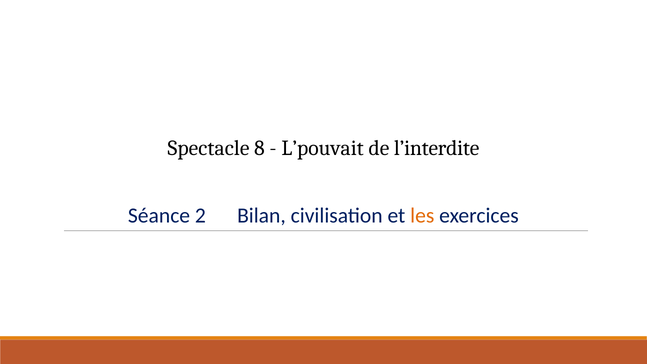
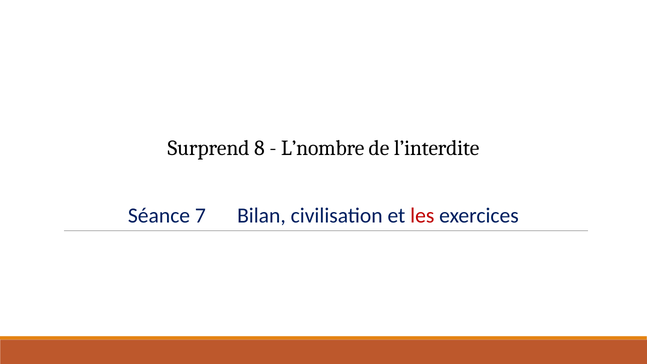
Spectacle: Spectacle -> Surprend
L’pouvait: L’pouvait -> L’nombre
2: 2 -> 7
les colour: orange -> red
